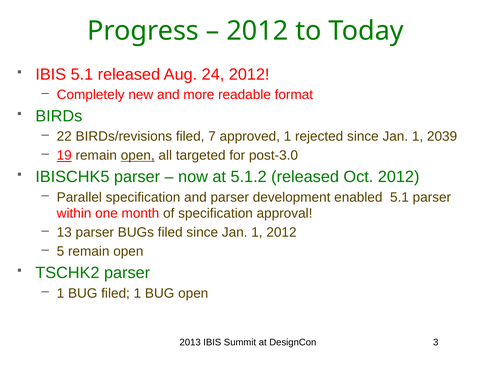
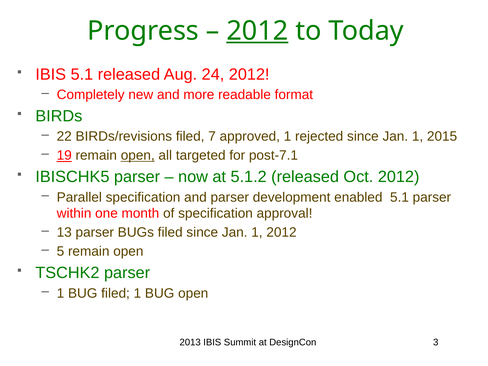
2012 at (257, 31) underline: none -> present
2039: 2039 -> 2015
post-3.0: post-3.0 -> post-7.1
